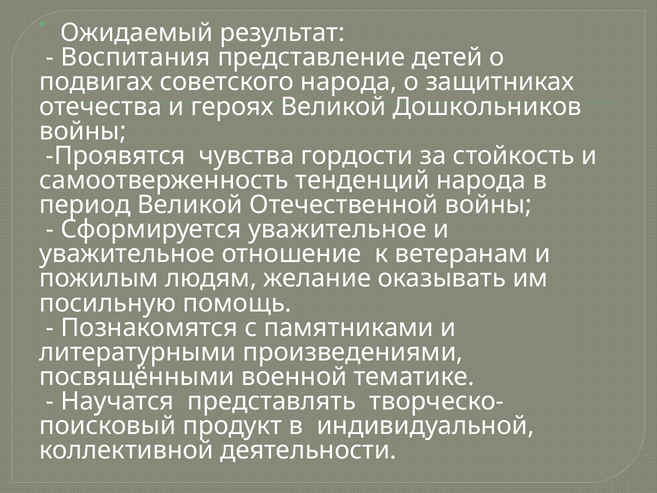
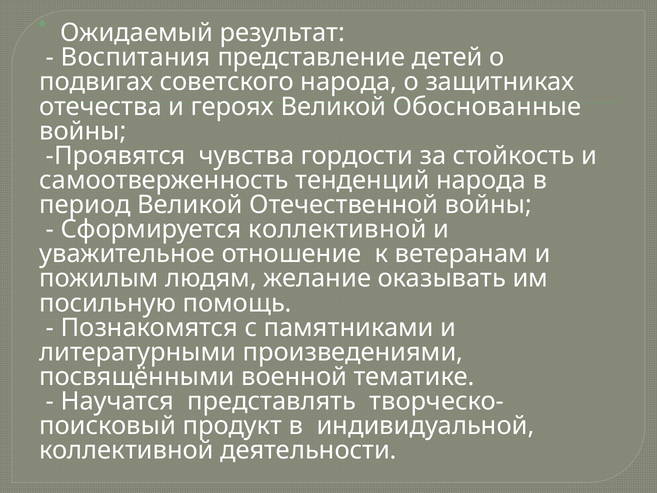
Дошкольников: Дошкольников -> Обоснованные
Сформируется уважительное: уважительное -> коллективной
